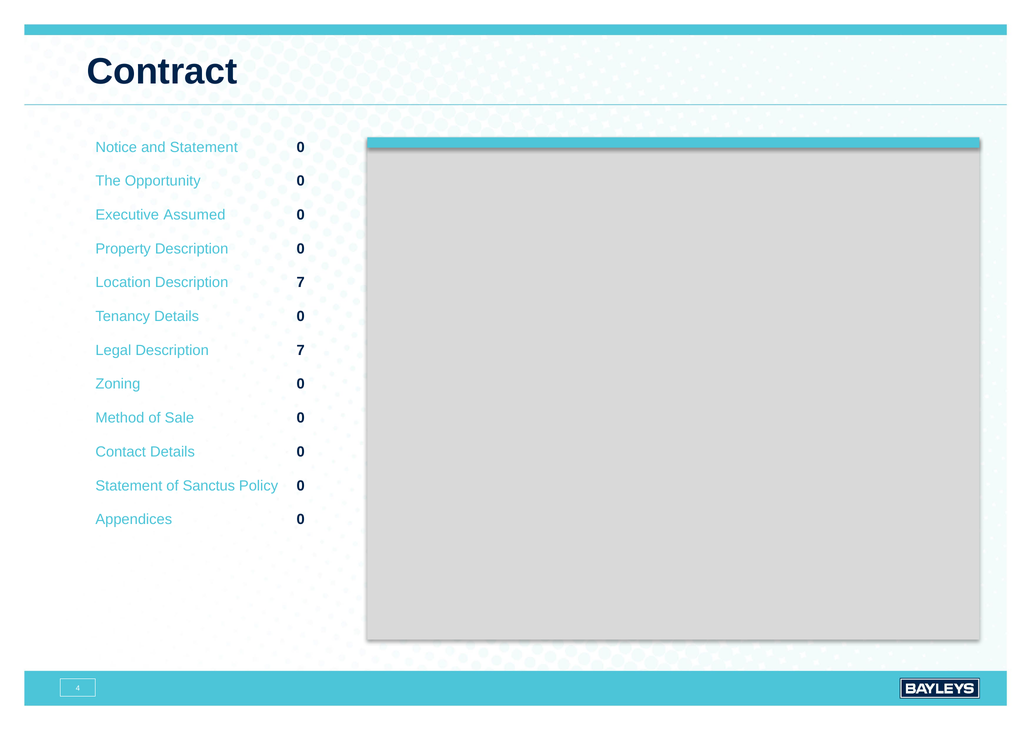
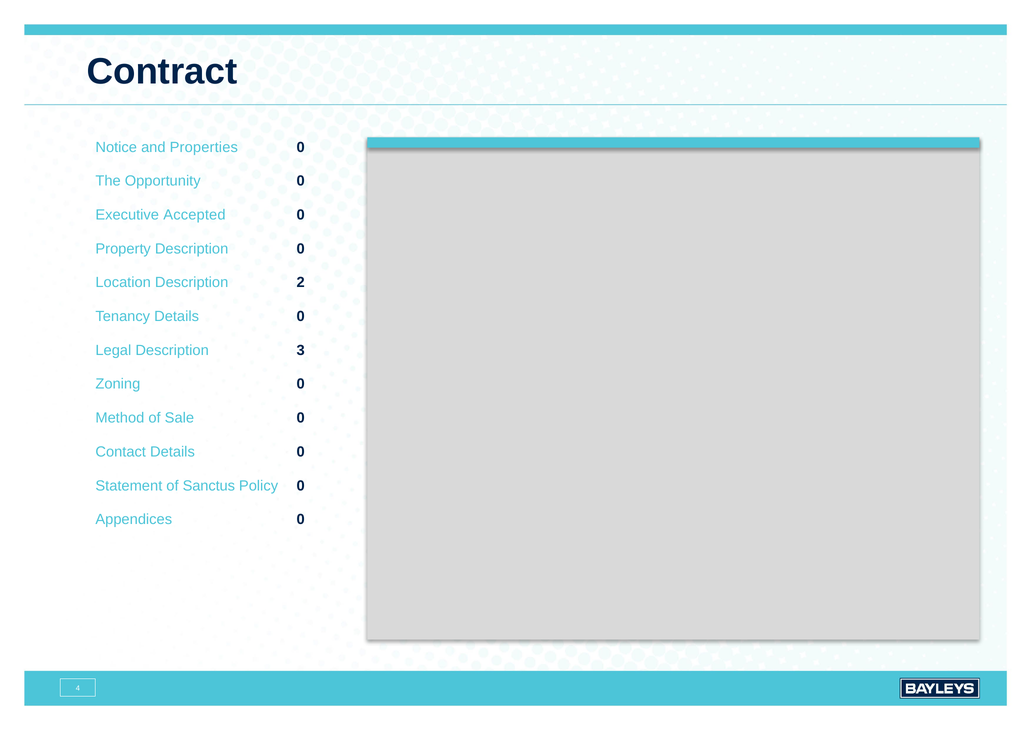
and Statement: Statement -> Properties
Assumed: Assumed -> Accepted
Location Description 7: 7 -> 2
Legal Description 7: 7 -> 3
